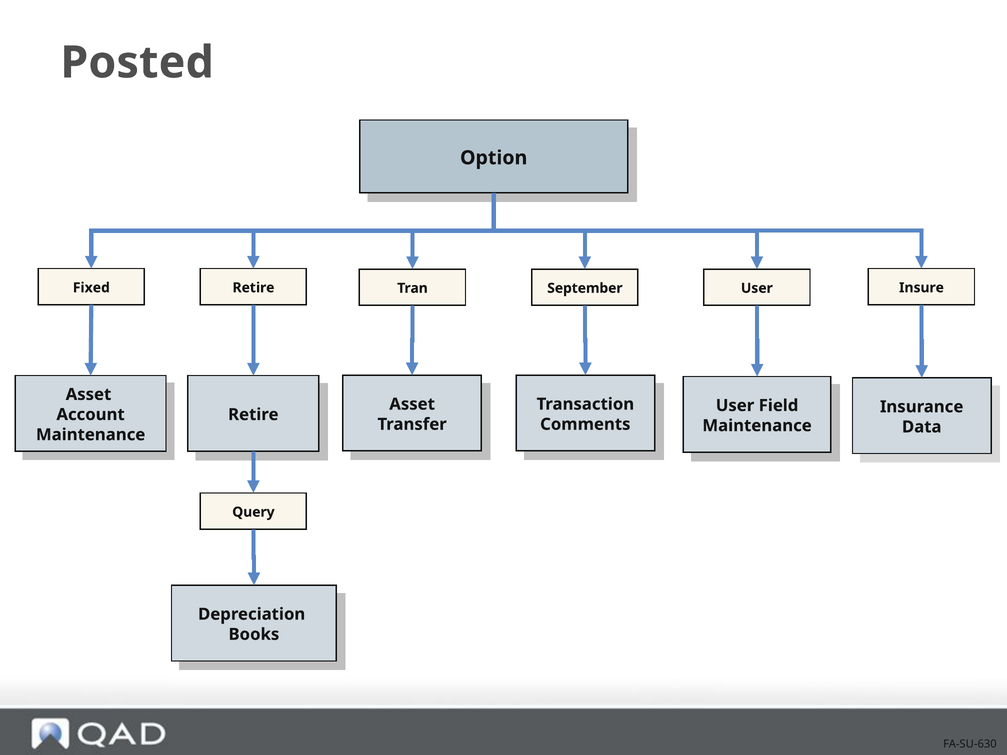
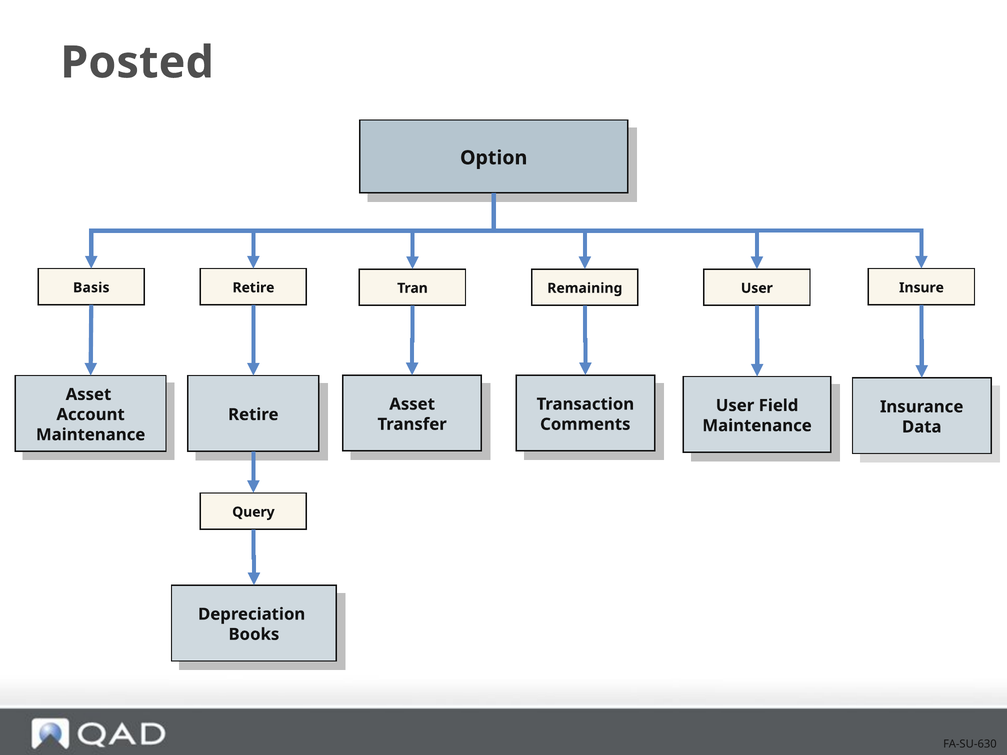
Fixed: Fixed -> Basis
September: September -> Remaining
